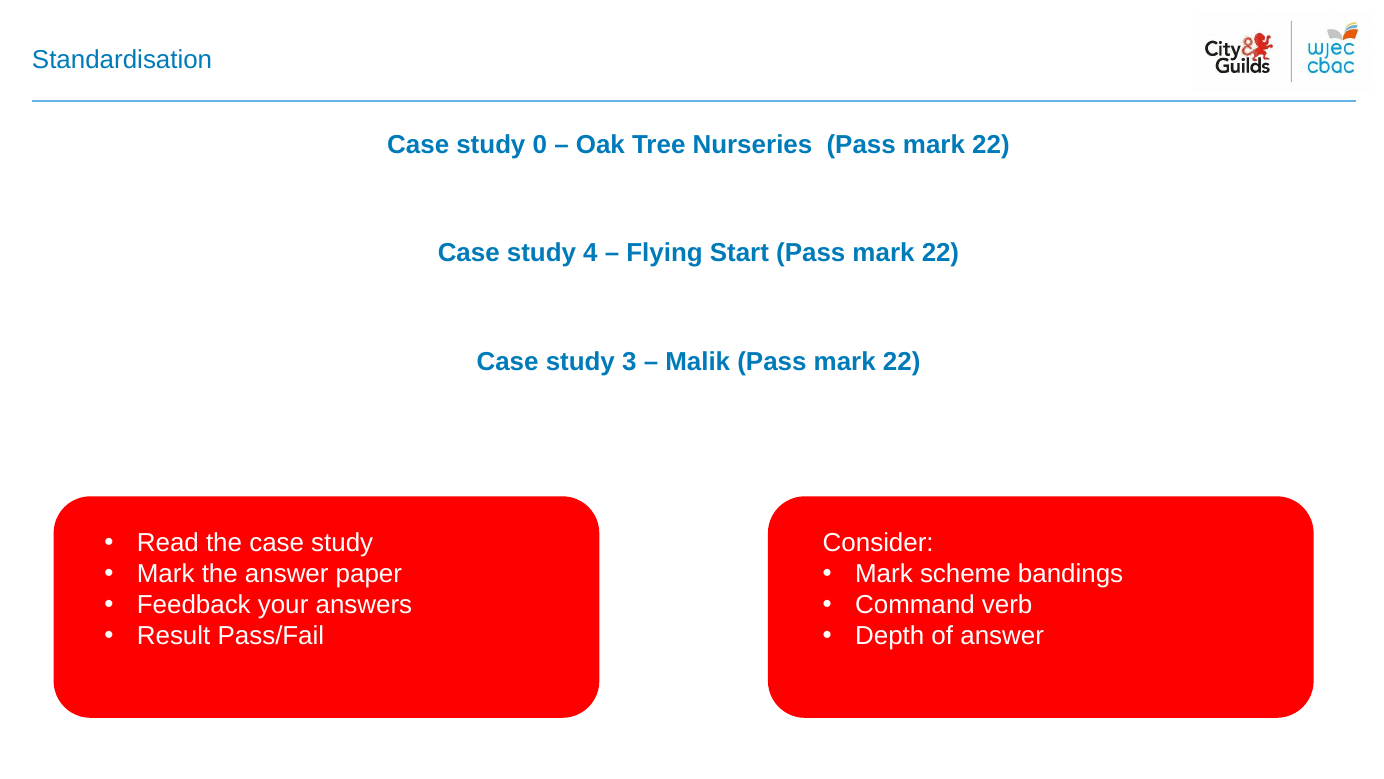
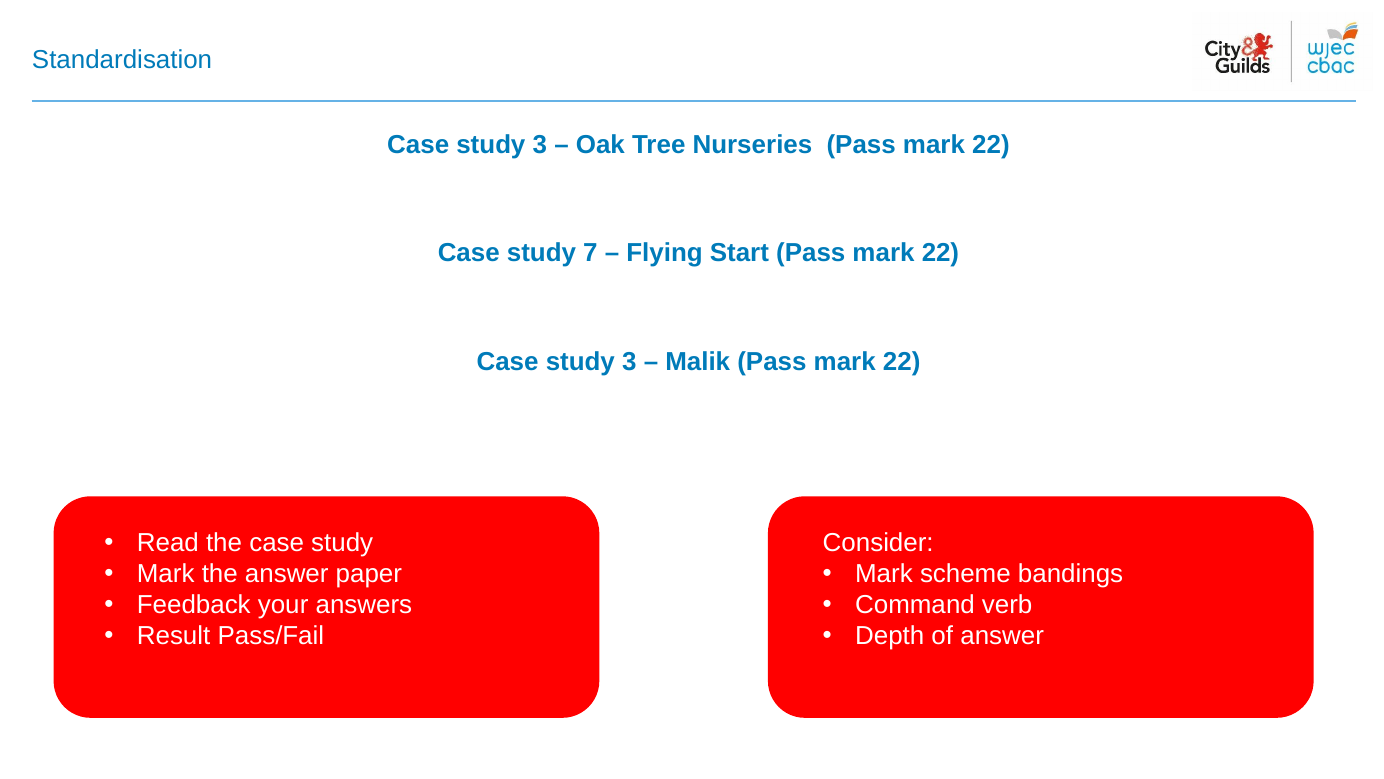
0 at (540, 145): 0 -> 3
4: 4 -> 7
